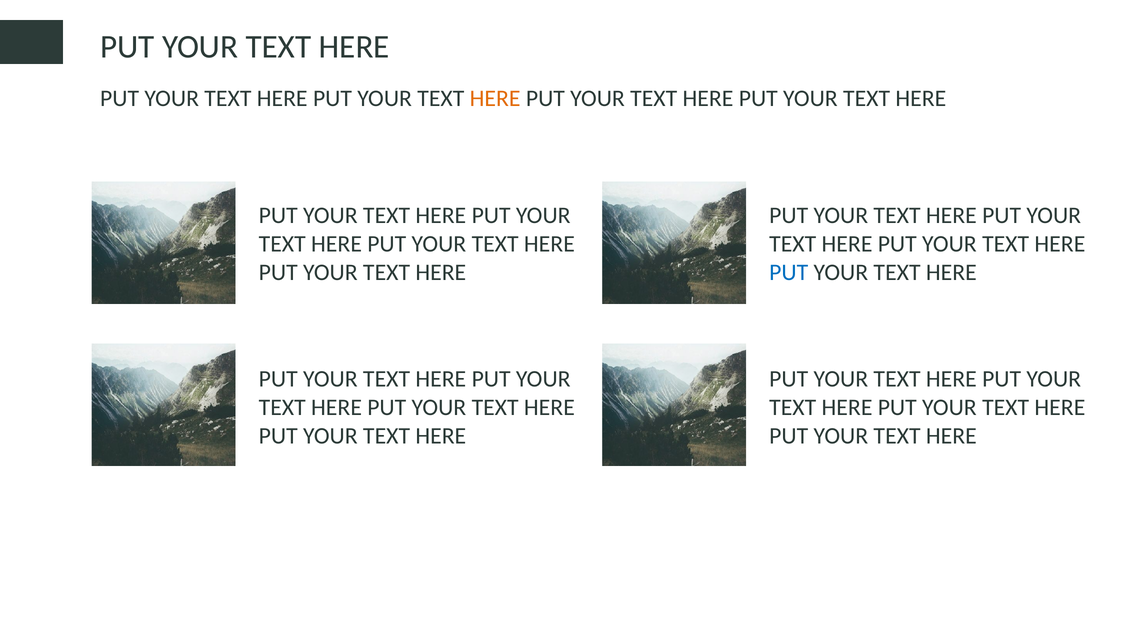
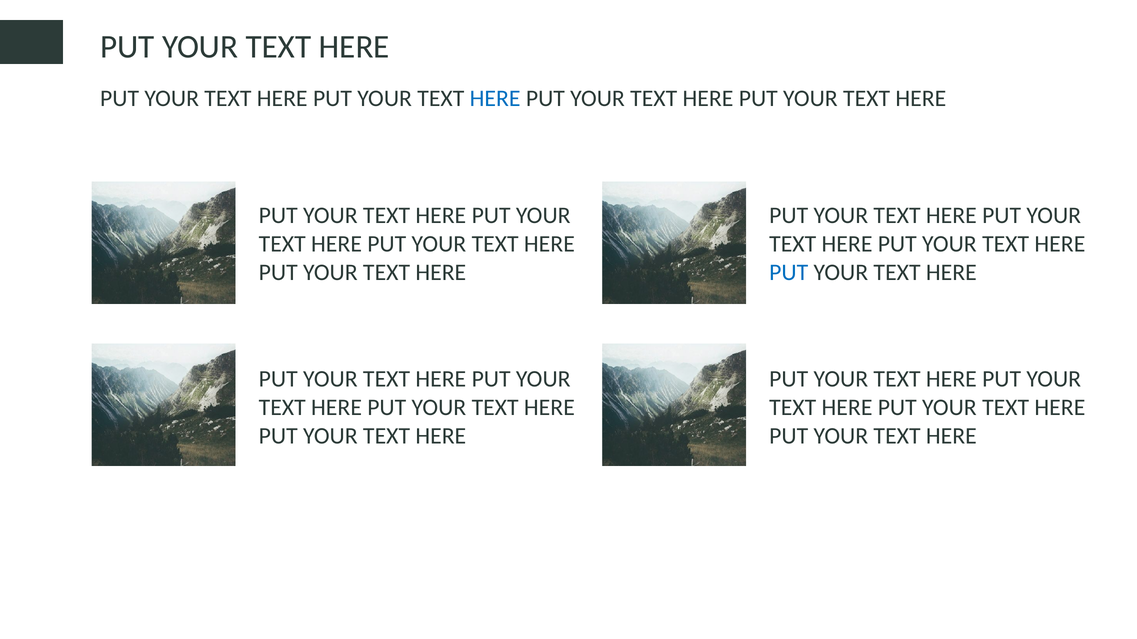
HERE at (495, 98) colour: orange -> blue
